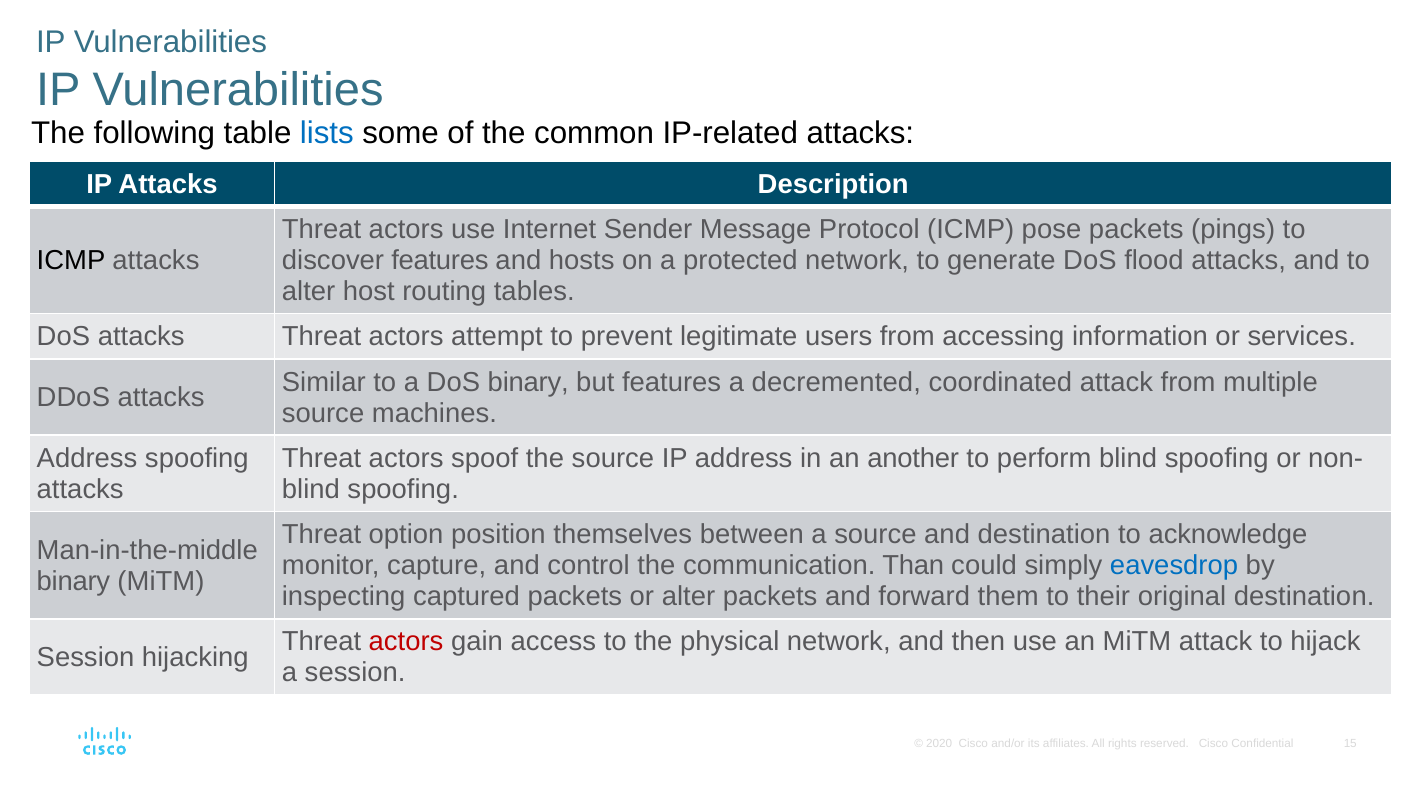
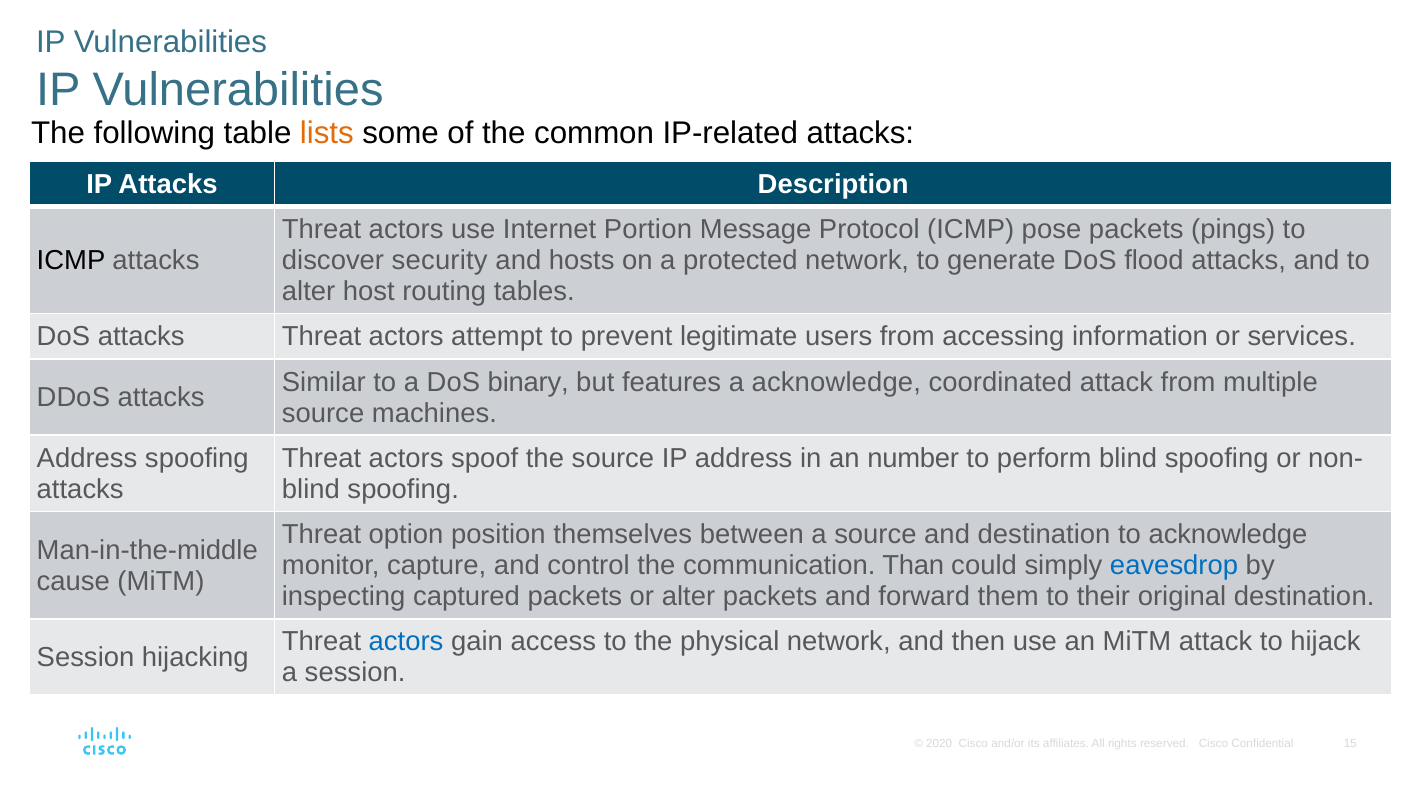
lists colour: blue -> orange
Sender: Sender -> Portion
discover features: features -> security
a decremented: decremented -> acknowledge
another: another -> number
binary at (73, 581): binary -> cause
actors at (406, 642) colour: red -> blue
